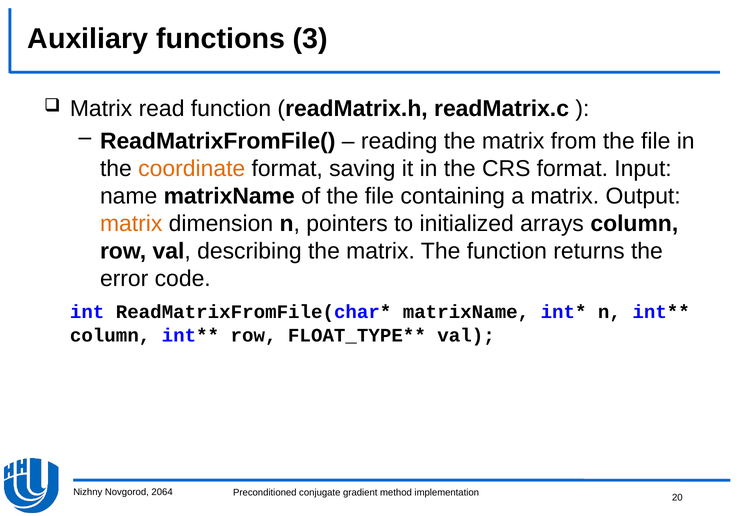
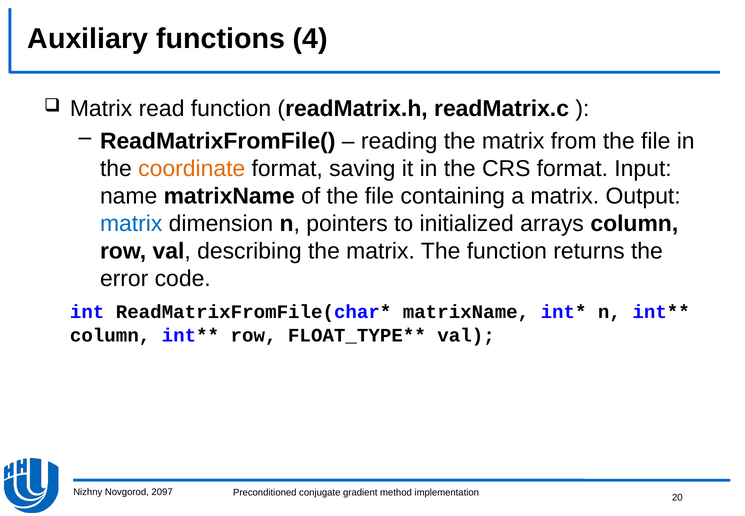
3: 3 -> 4
matrix at (131, 223) colour: orange -> blue
2064: 2064 -> 2097
